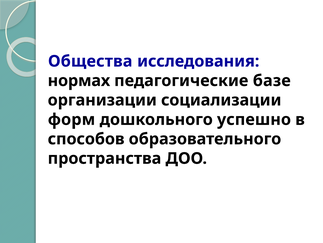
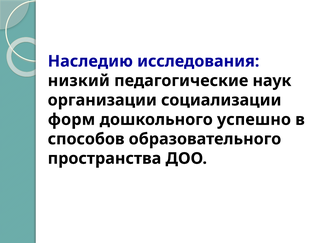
Общества: Общества -> Наследию
нормах: нормах -> низкий
базе: базе -> наук
